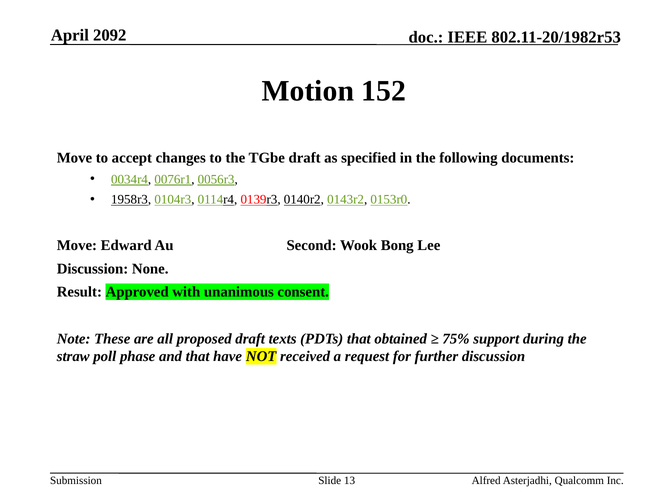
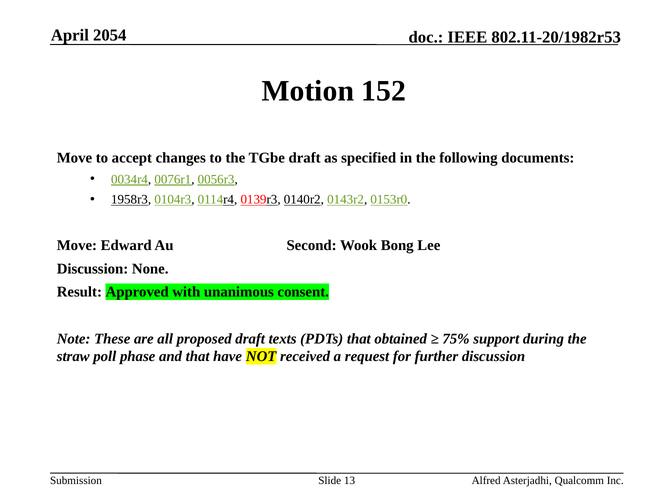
2092: 2092 -> 2054
